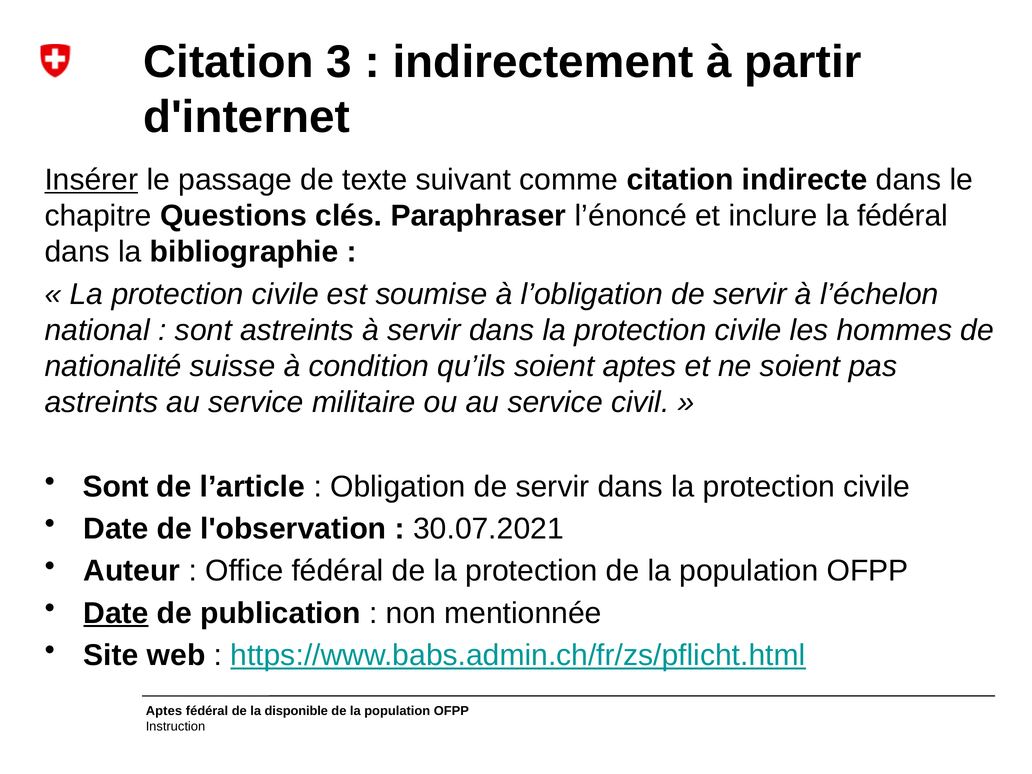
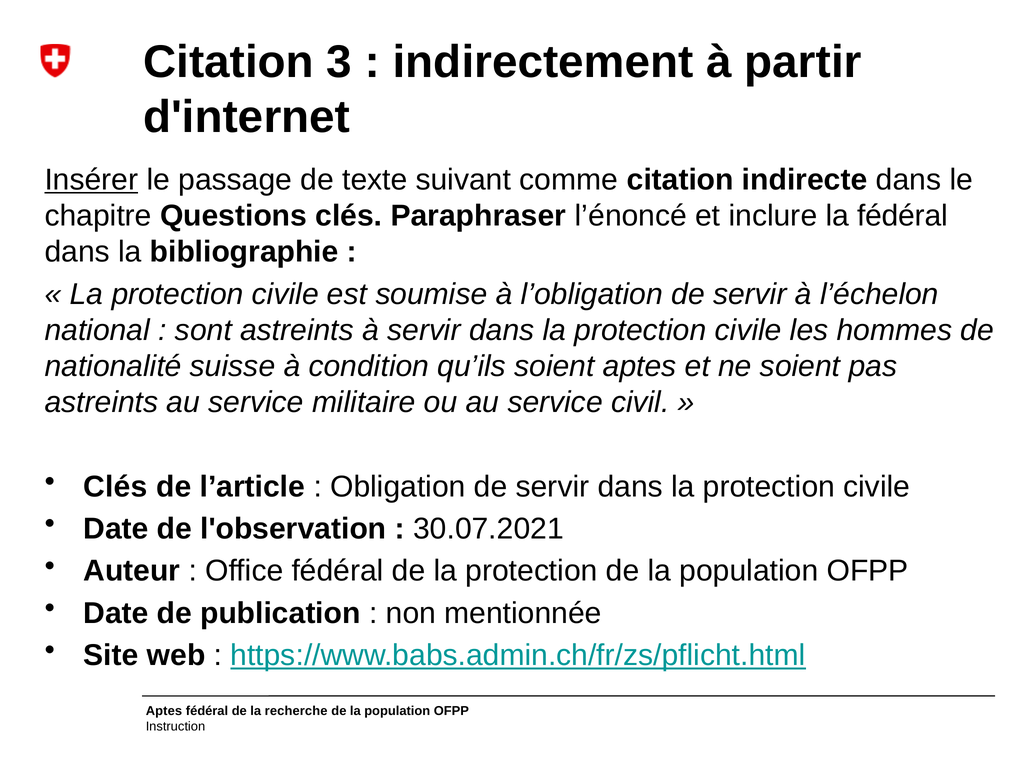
Sont at (116, 487): Sont -> Clés
Date at (116, 613) underline: present -> none
disponible: disponible -> recherche
